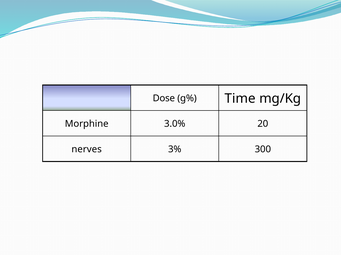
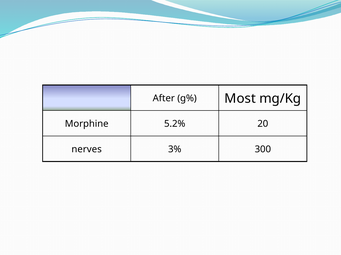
Dose: Dose -> After
Time: Time -> Most
3.0%: 3.0% -> 5.2%
